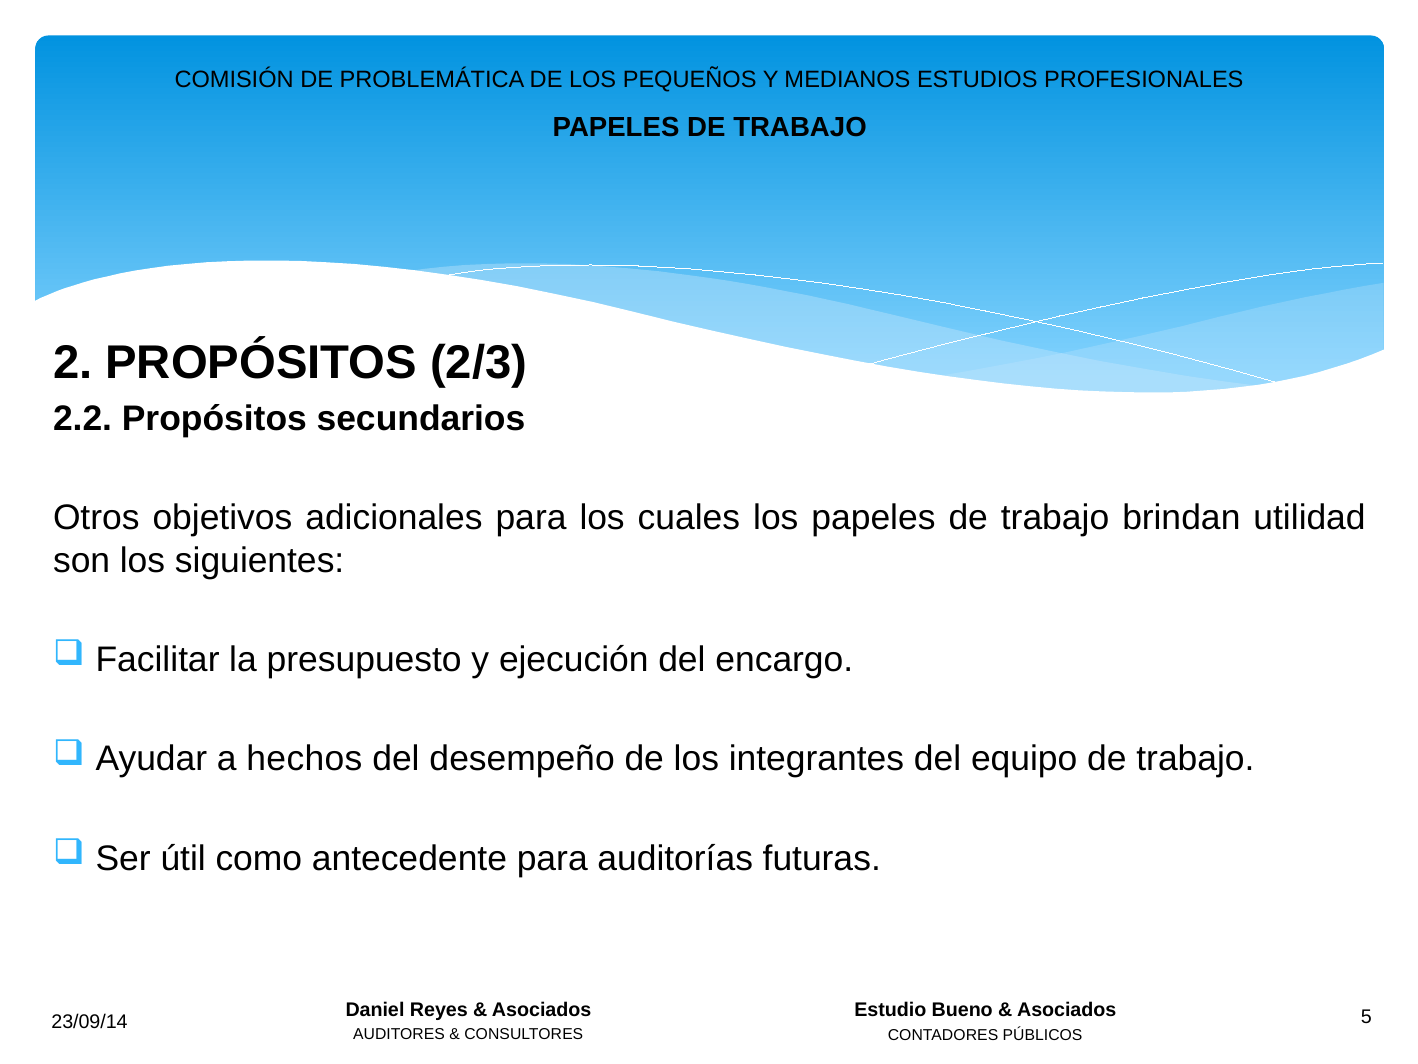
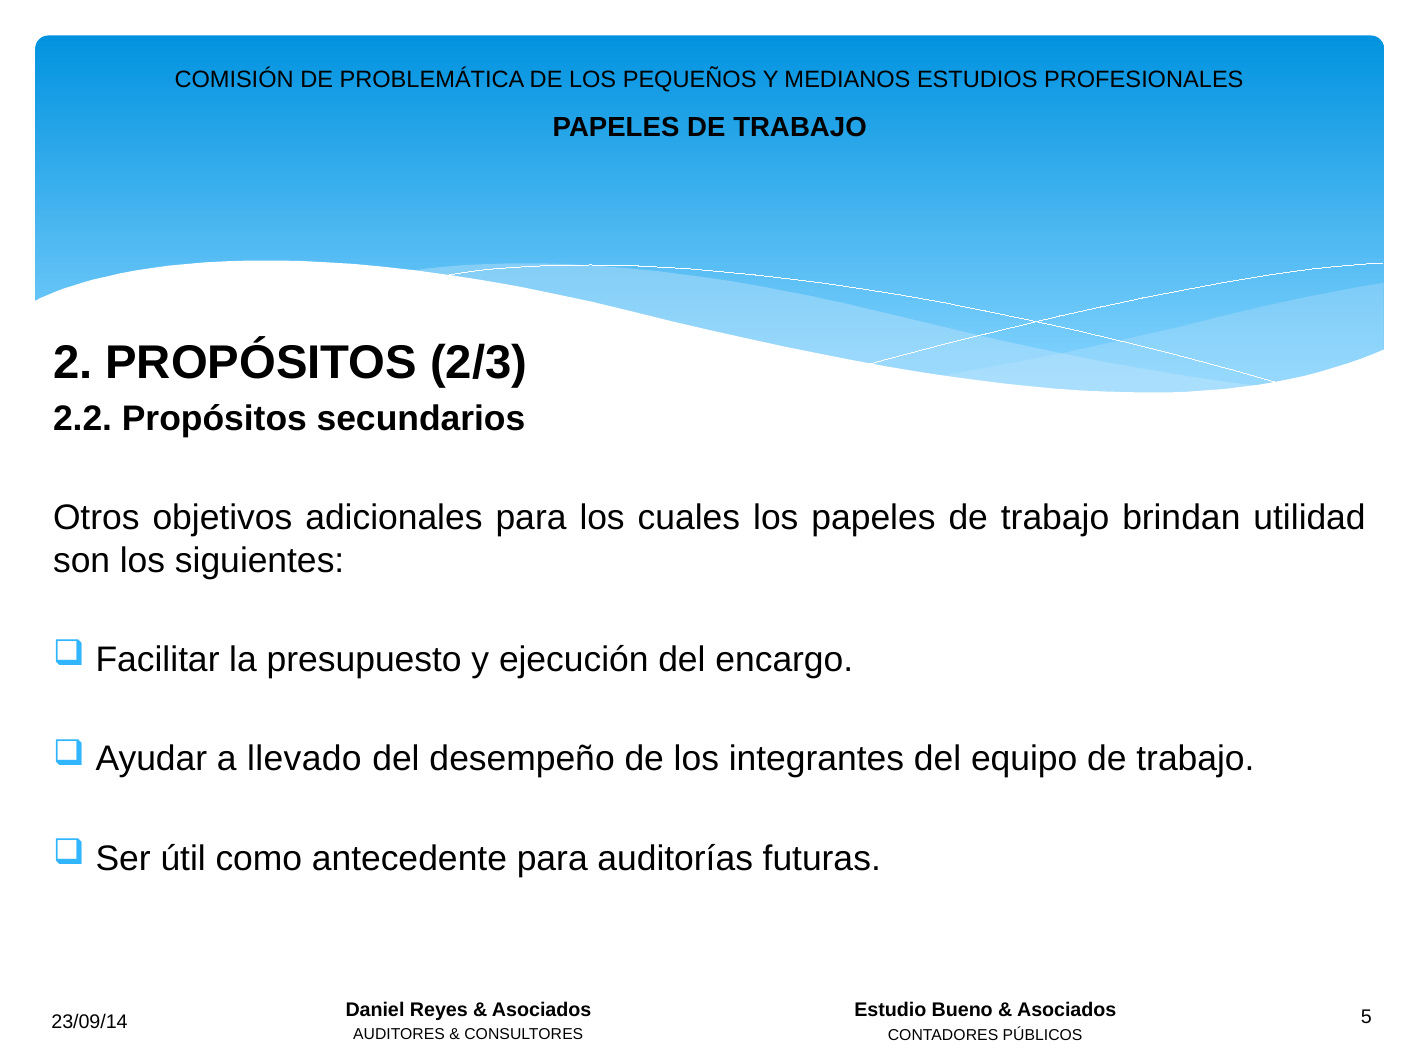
hechos: hechos -> llevado
